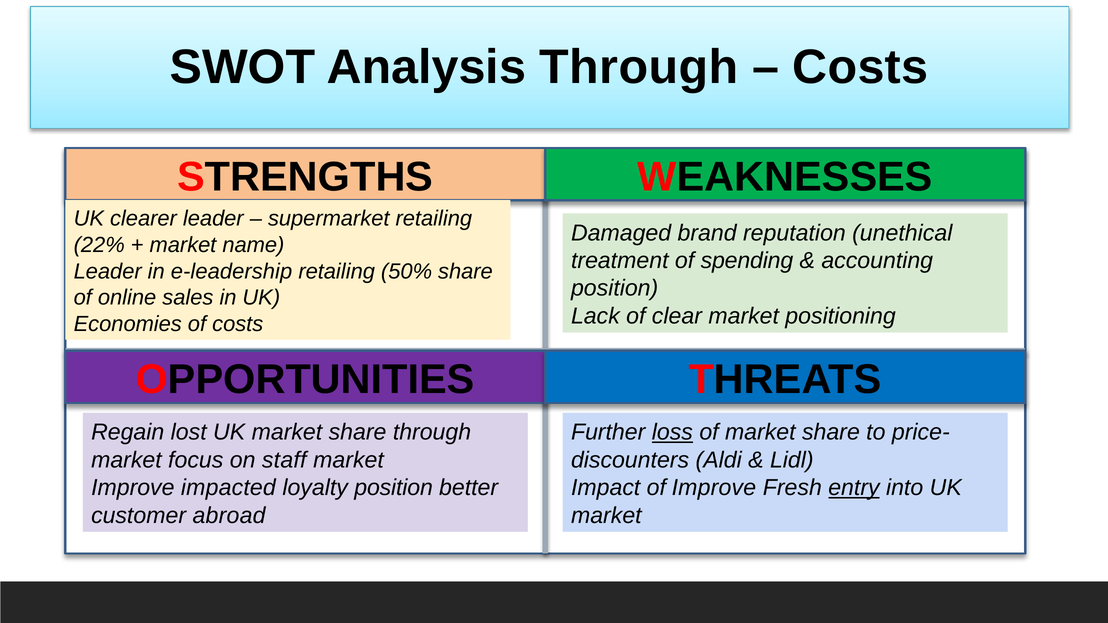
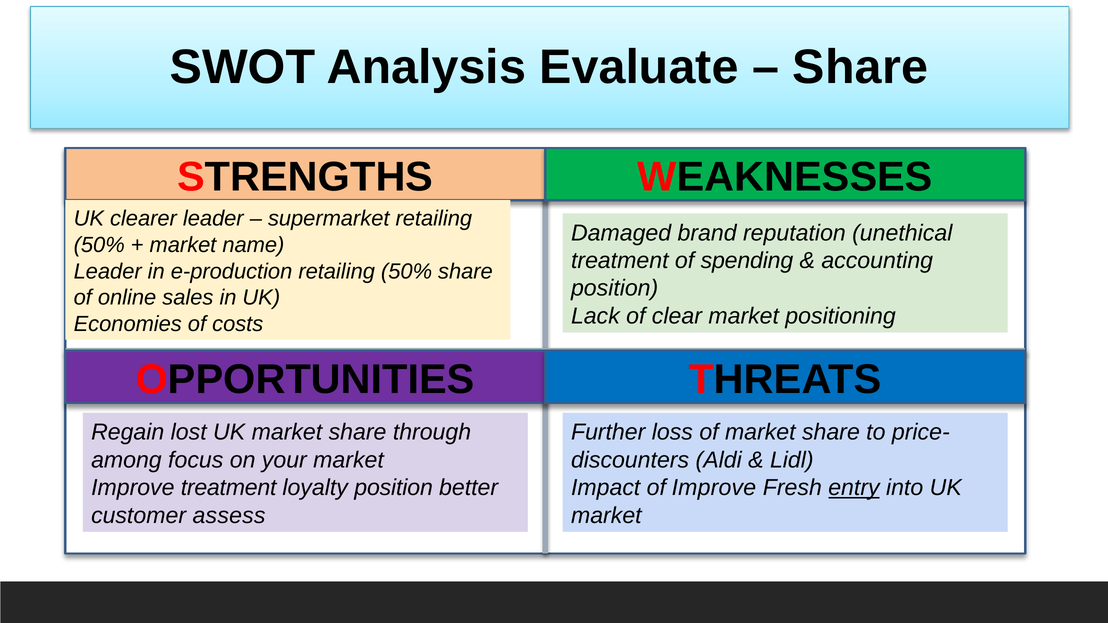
Analysis Through: Through -> Evaluate
Costs at (860, 67): Costs -> Share
22% at (99, 245): 22% -> 50%
e-leadership: e-leadership -> e-production
loss underline: present -> none
market at (126, 460): market -> among
staff: staff -> your
Improve impacted: impacted -> treatment
abroad: abroad -> assess
